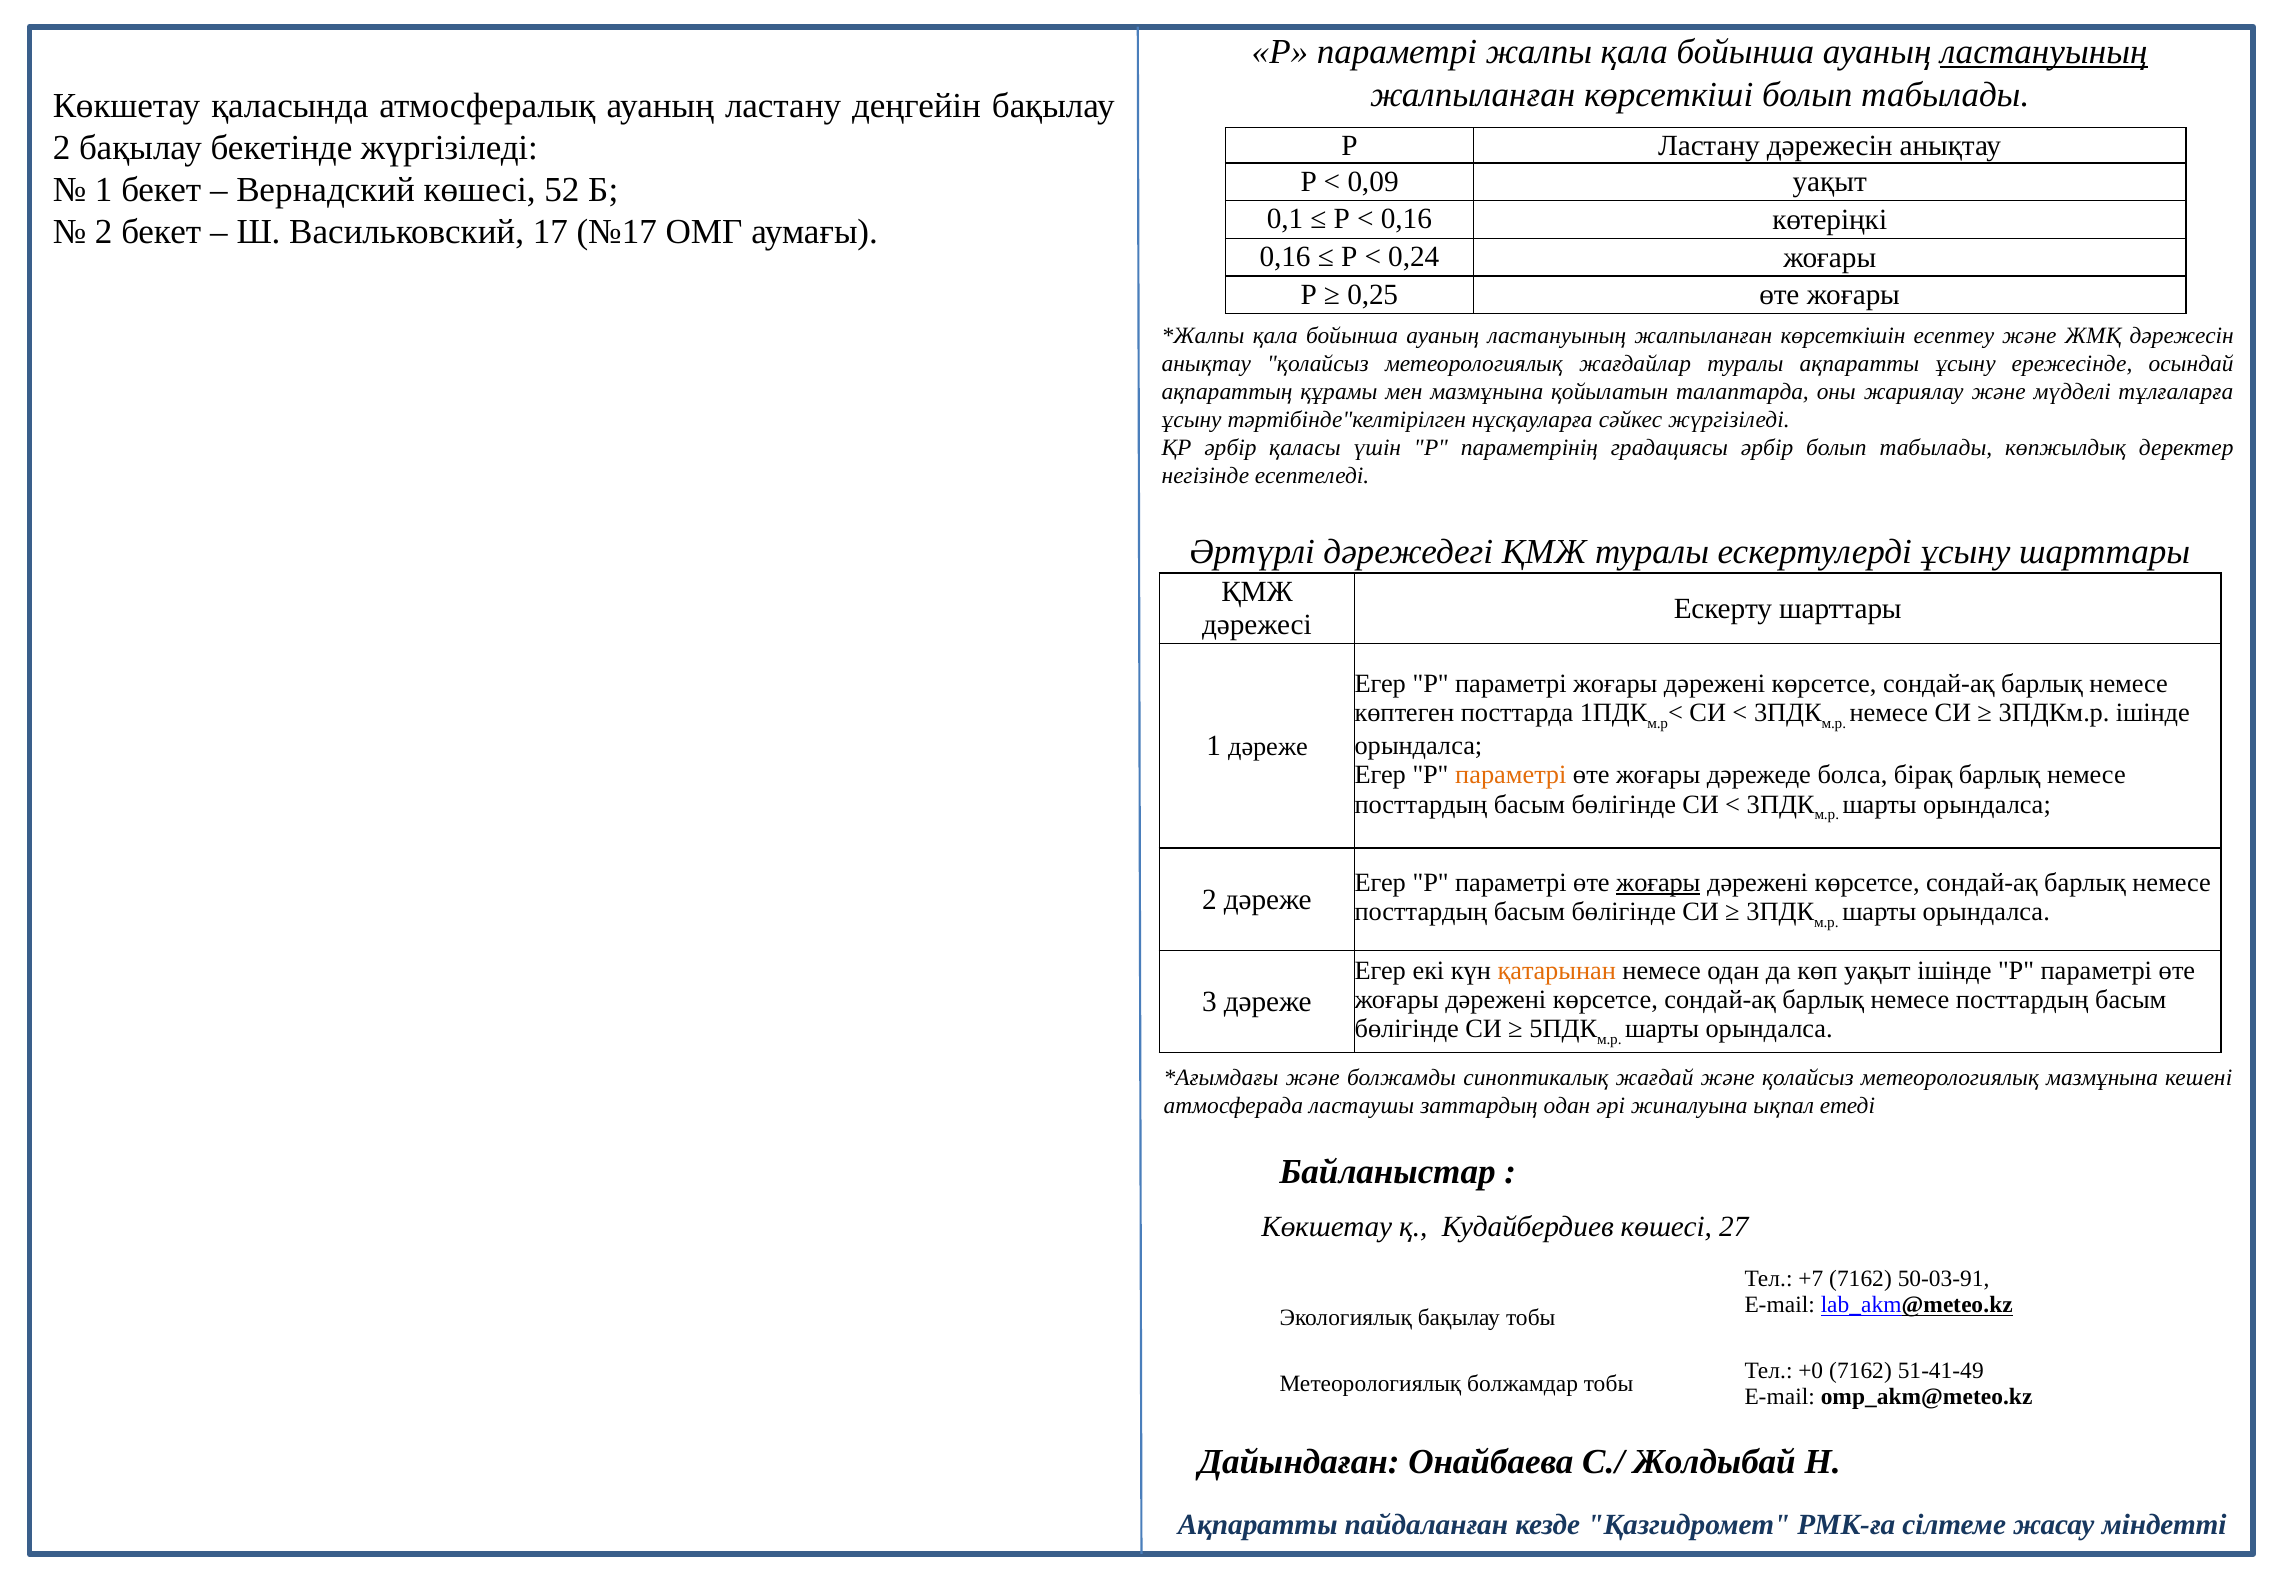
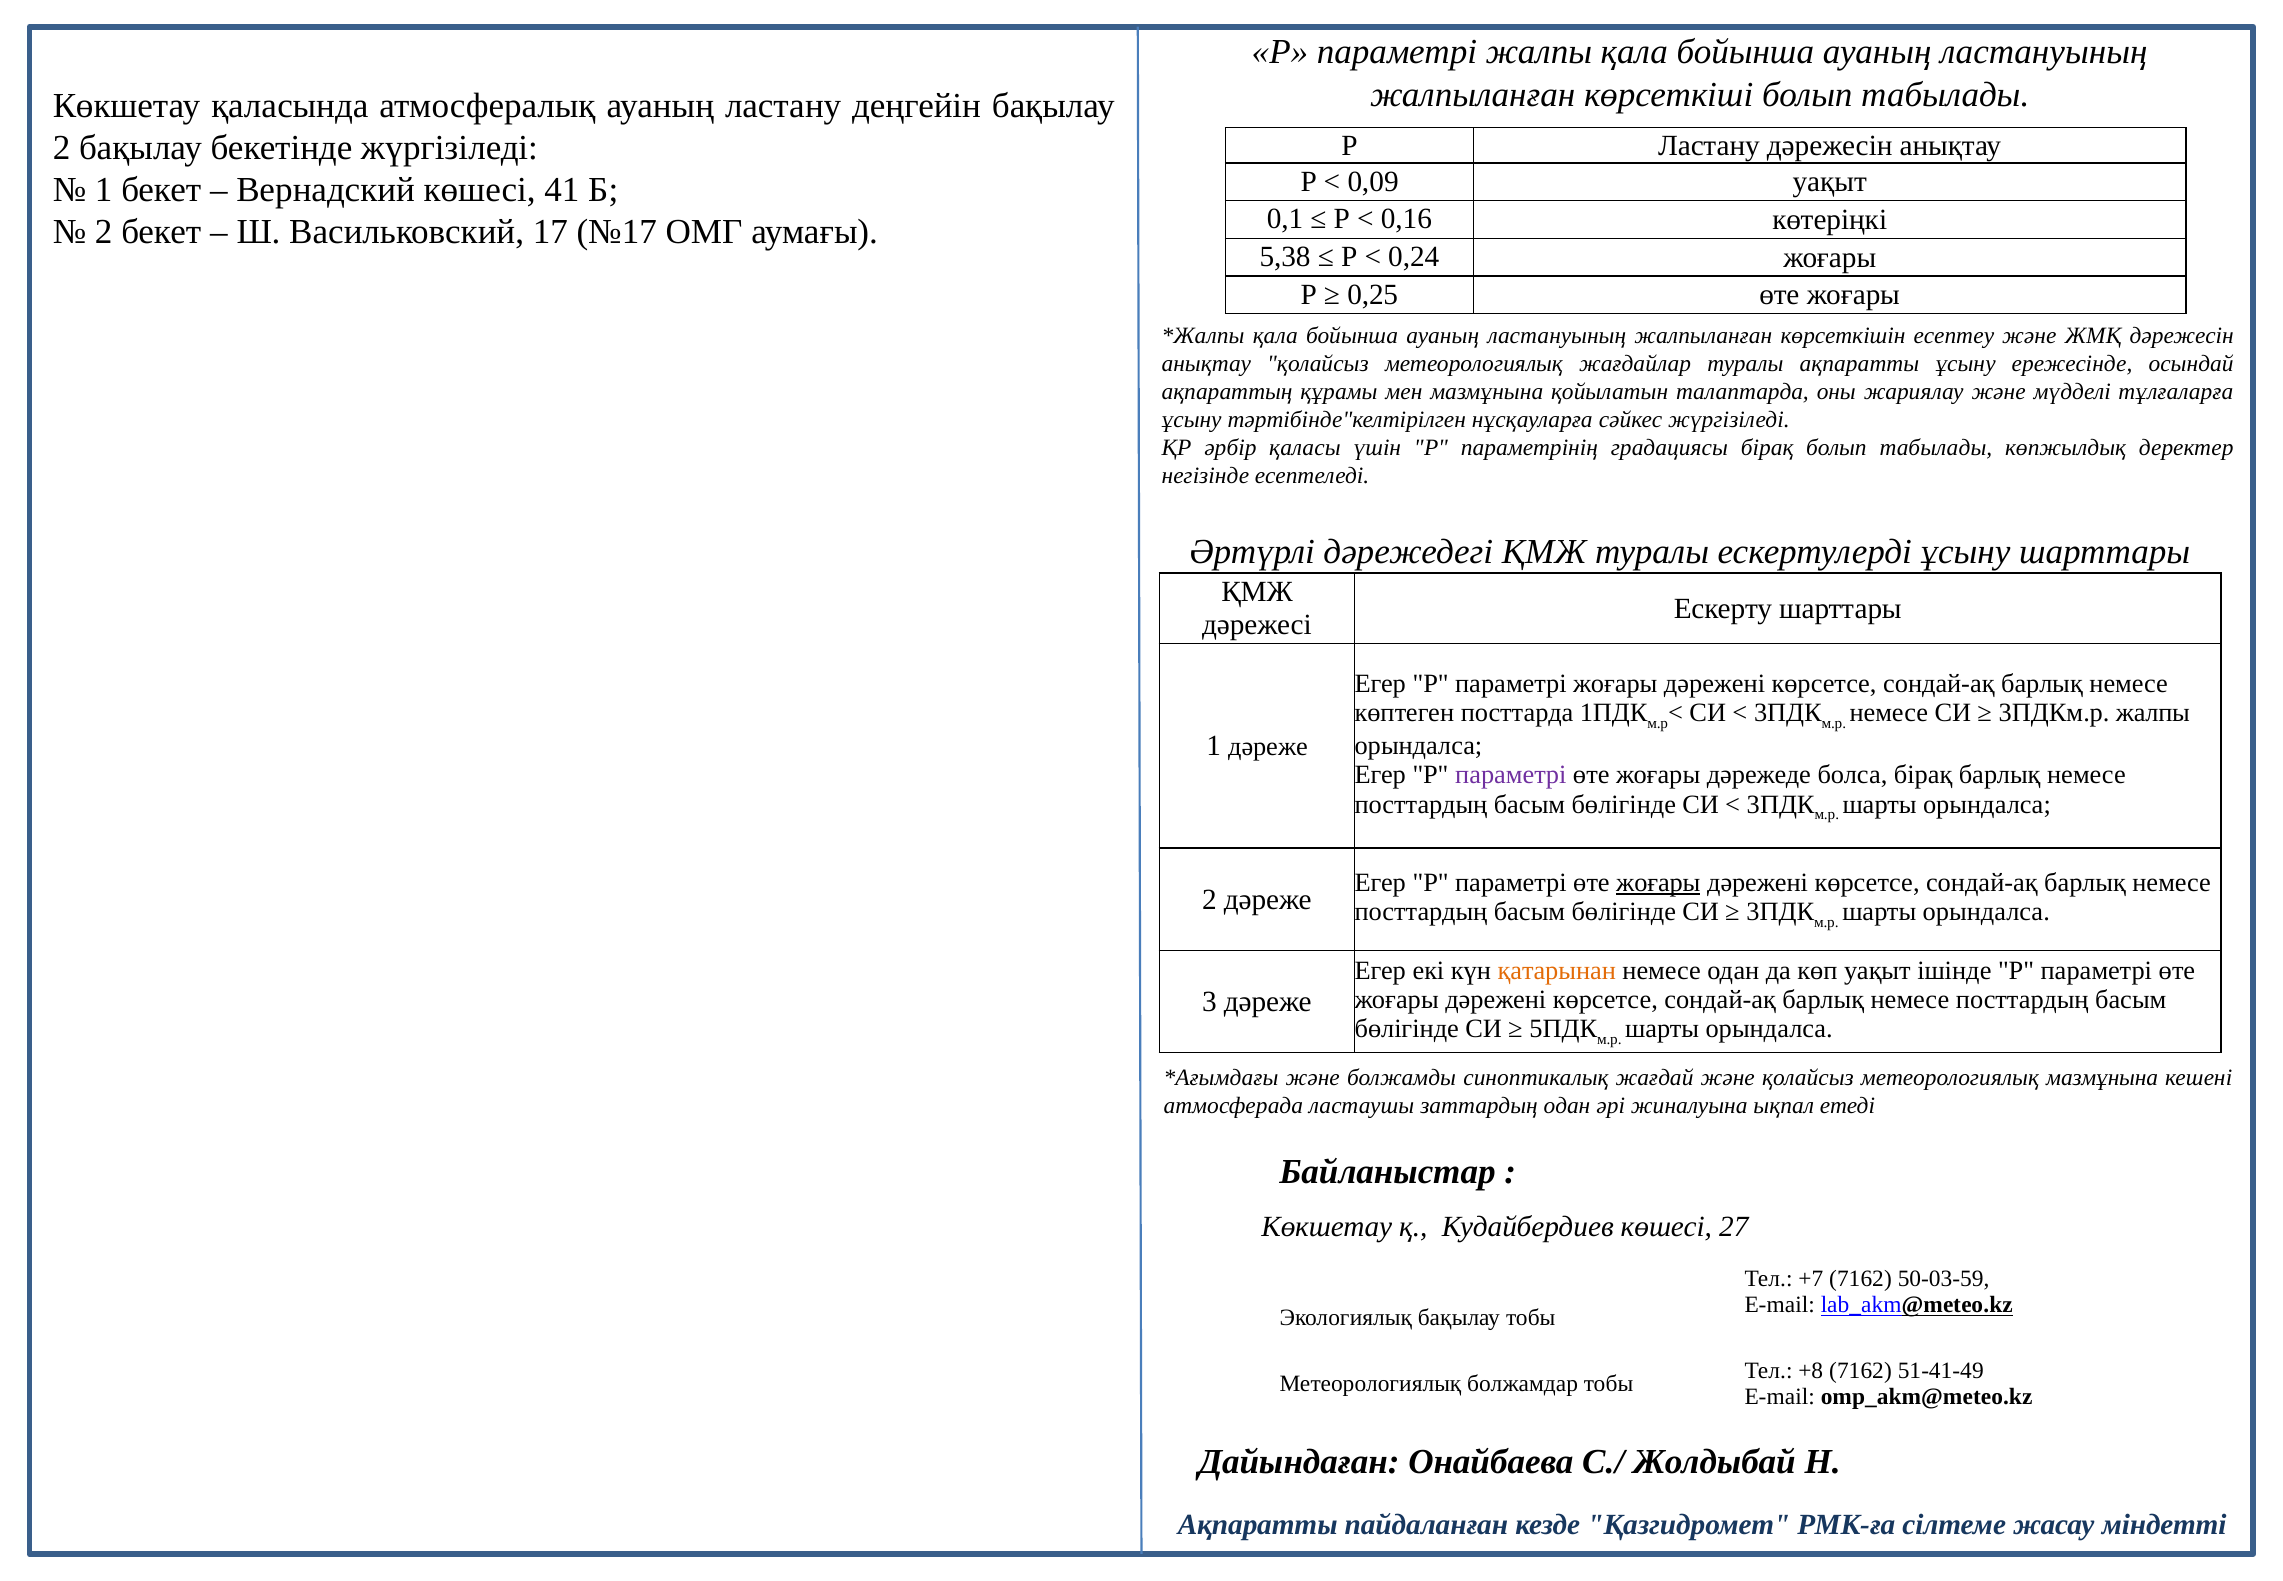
ластануының at (2044, 52) underline: present -> none
52: 52 -> 41
0,16 at (1285, 257): 0,16 -> 5,38
градациясы әрбір: әрбір -> бірақ
3ПДКм.р ішінде: ішінде -> жалпы
параметрі at (1511, 775) colour: orange -> purple
50-03-91: 50-03-91 -> 50-03-59
+0: +0 -> +8
